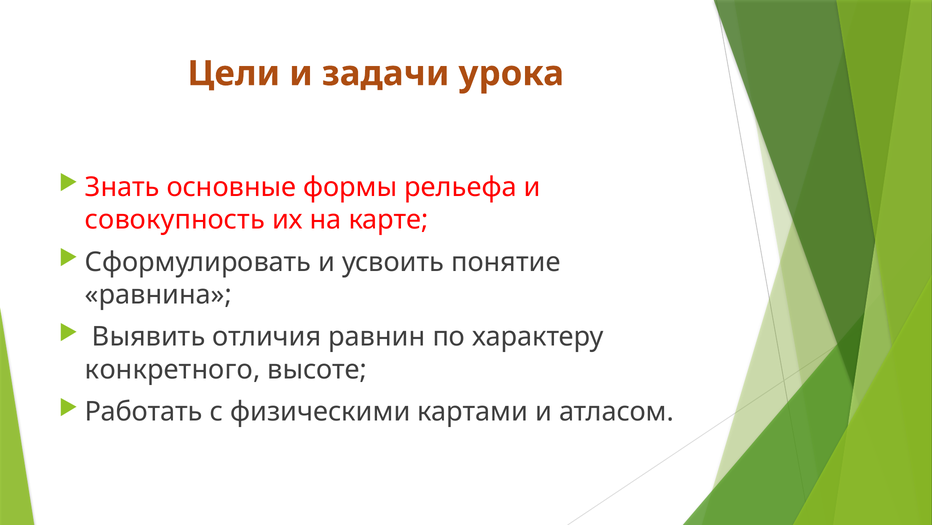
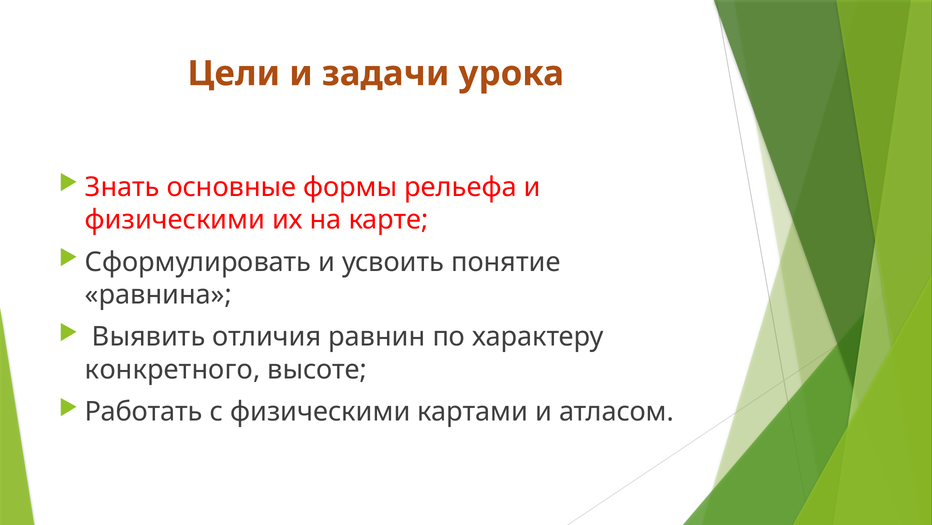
совокупность at (175, 219): совокупность -> физическими
